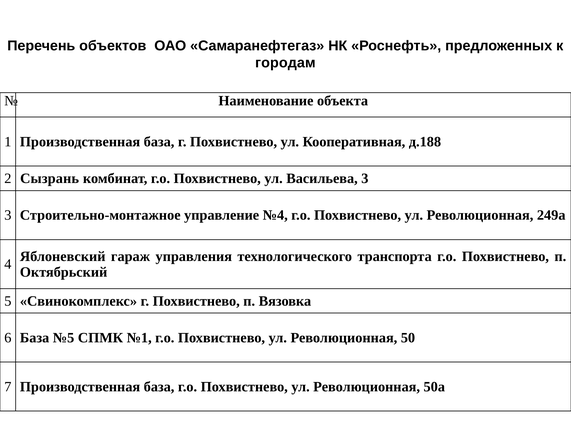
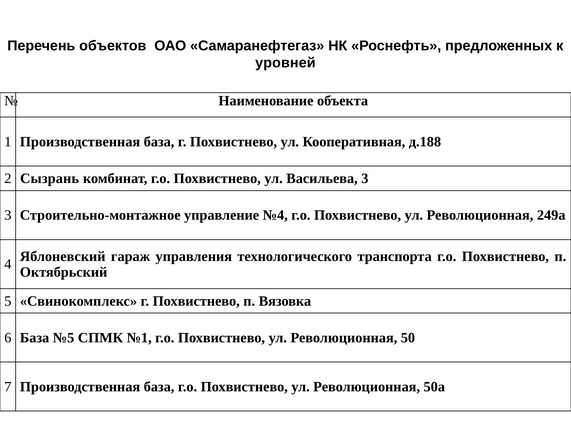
городам: городам -> уровней
